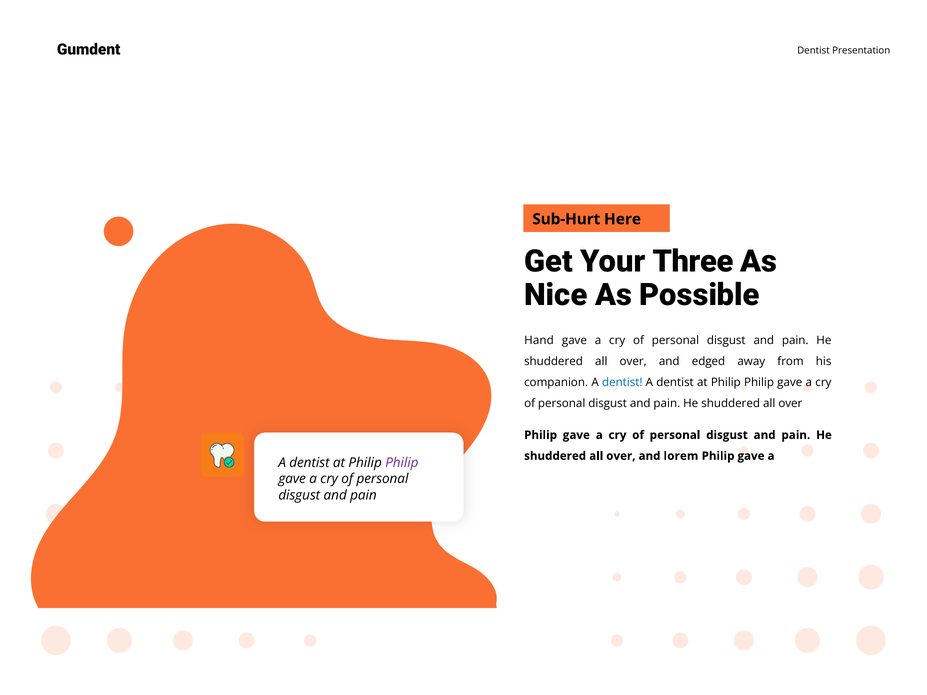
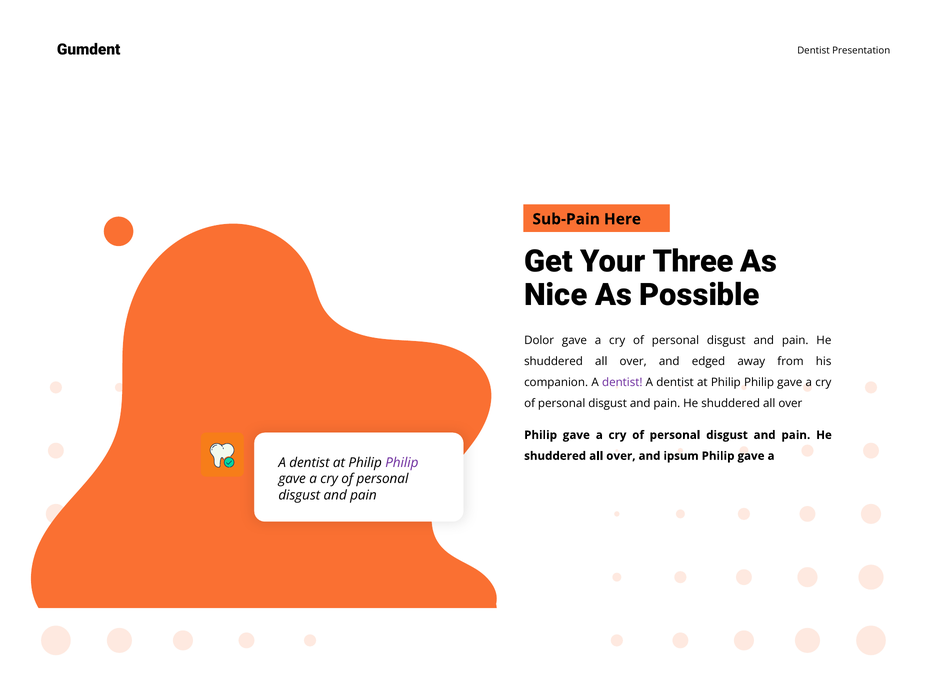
Sub-Hurt: Sub-Hurt -> Sub-Pain
Hand: Hand -> Dolor
dentist at (622, 383) colour: blue -> purple
lorem: lorem -> ipsum
